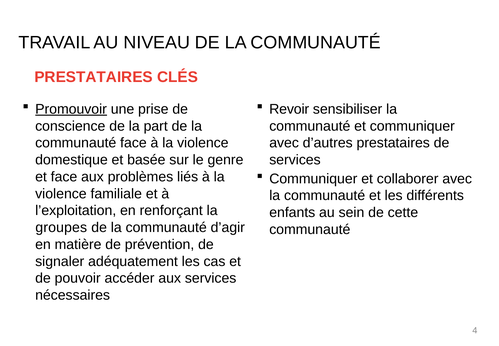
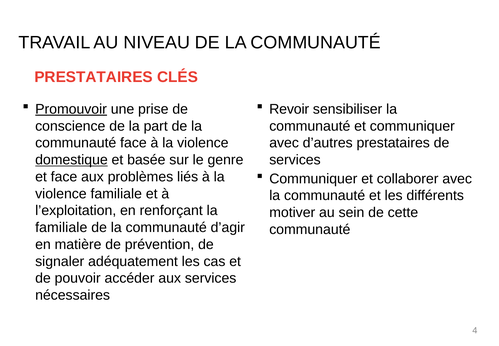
domestique underline: none -> present
enfants: enfants -> motiver
groupes at (61, 227): groupes -> familiale
